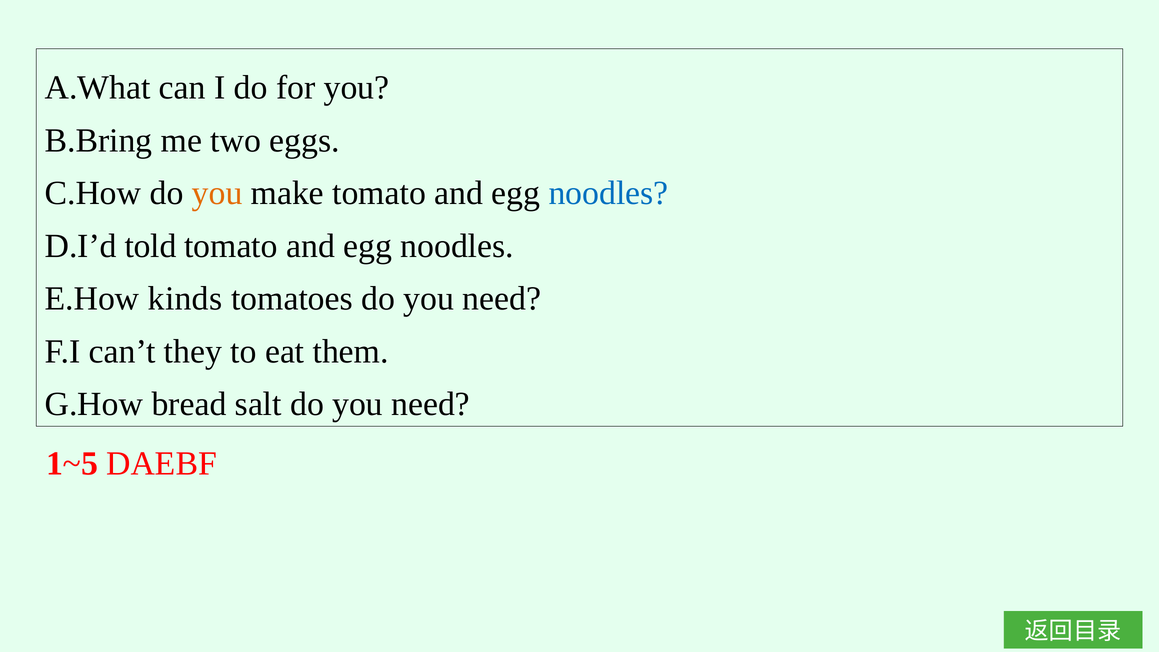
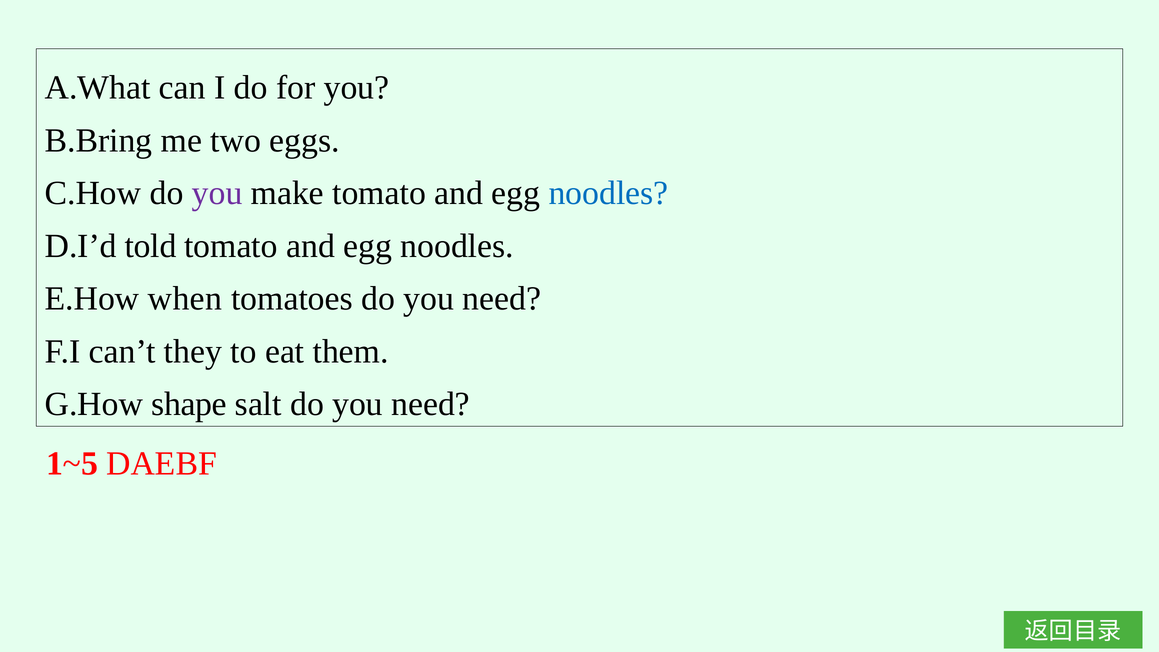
you at (217, 193) colour: orange -> purple
kinds: kinds -> when
bread: bread -> shape
